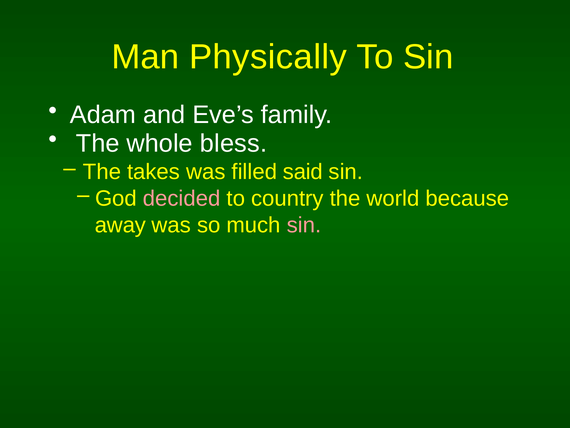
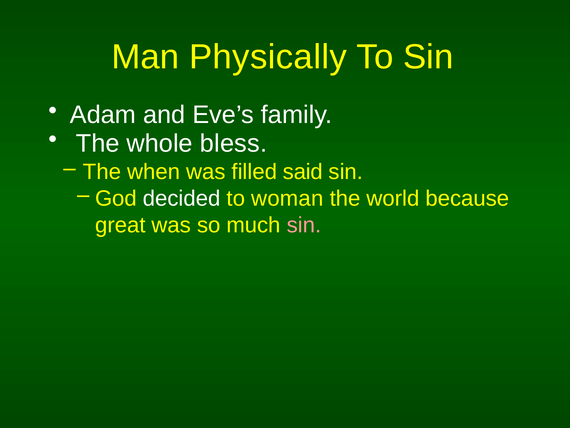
takes: takes -> when
decided colour: pink -> white
country: country -> woman
away: away -> great
